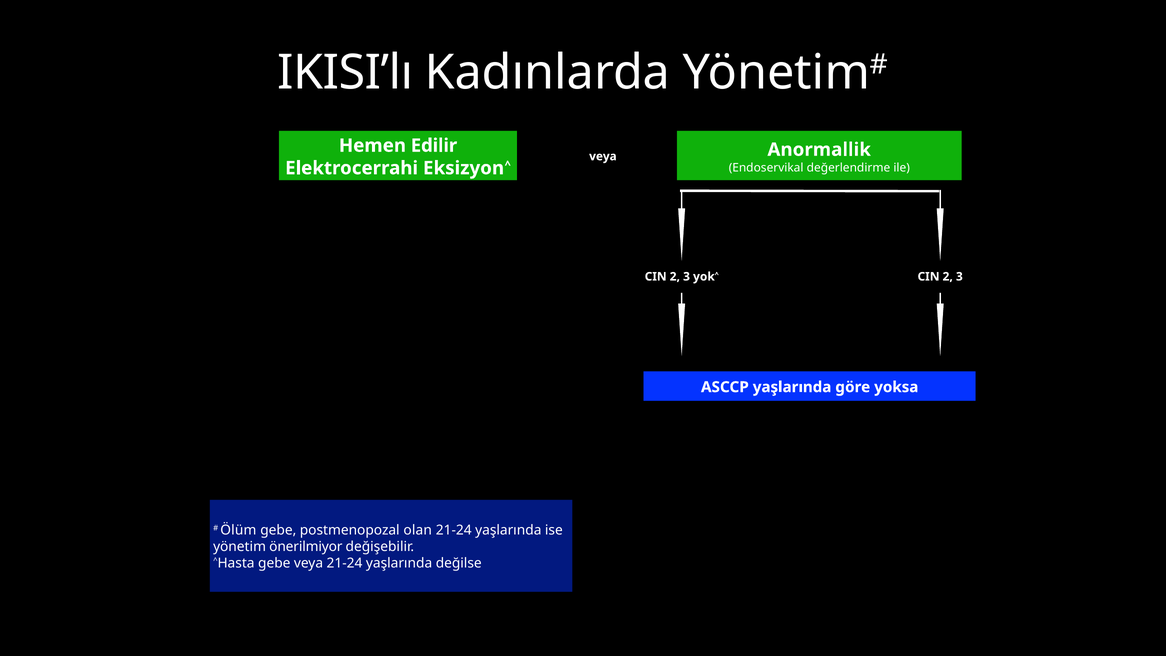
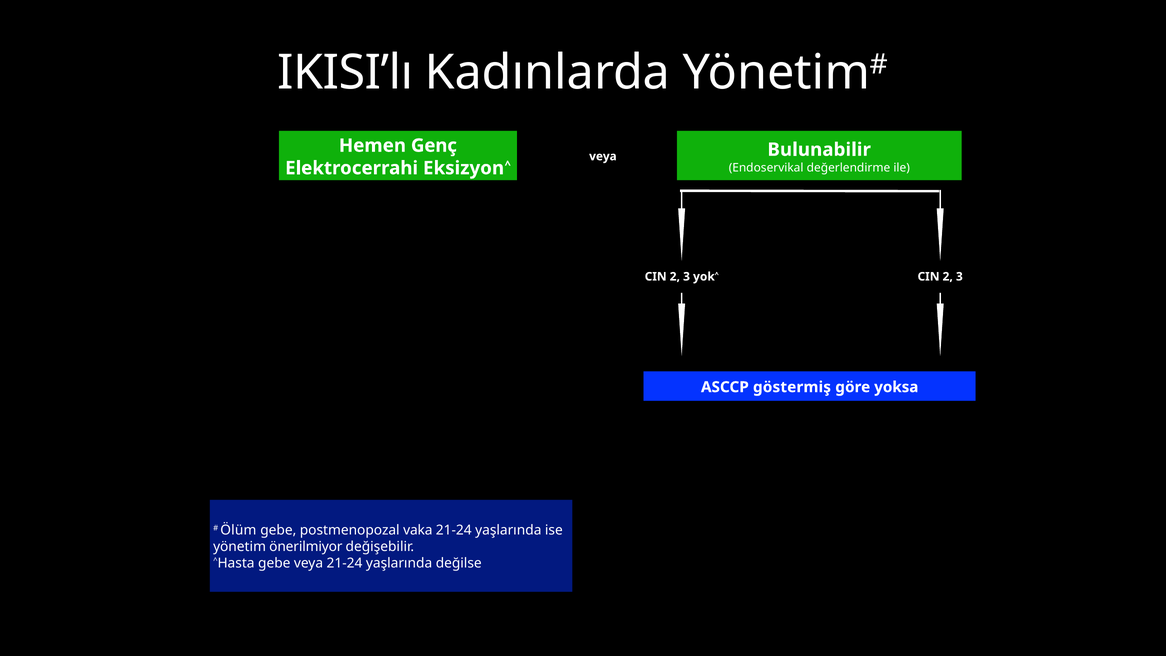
Edilir: Edilir -> Genç
Anormallik: Anormallik -> Bulunabilir
ASCCP yaşlarında: yaşlarında -> göstermiş
olan: olan -> vaka
